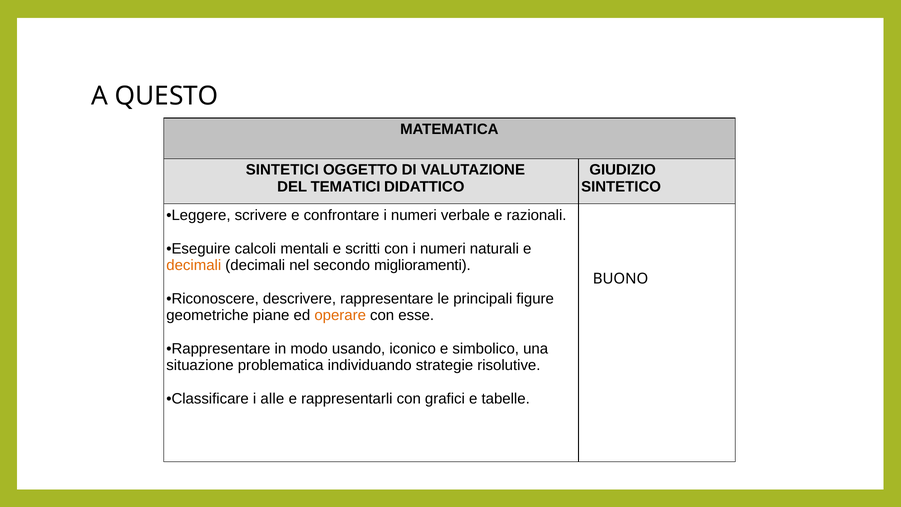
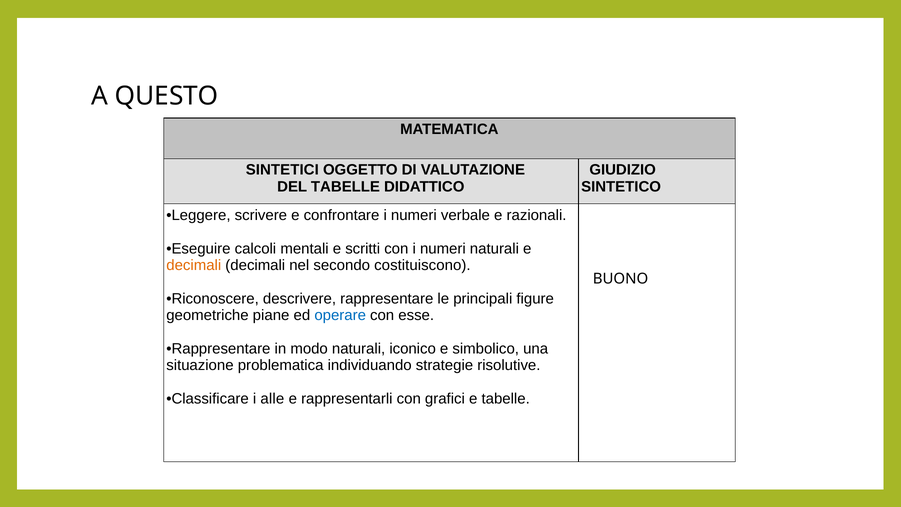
DEL TEMATICI: TEMATICI -> TABELLE
miglioramenti: miglioramenti -> costituiscono
operare colour: orange -> blue
modo usando: usando -> naturali
